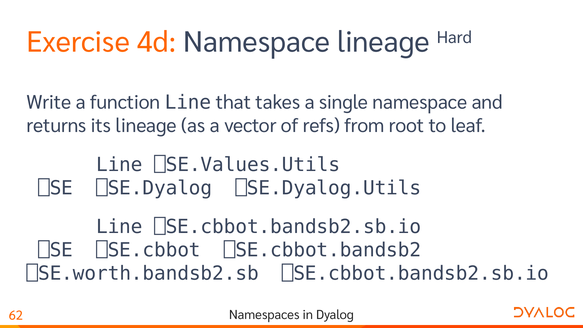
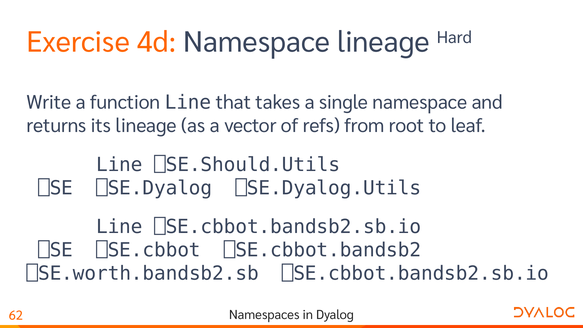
⎕SE.Values.Utils: ⎕SE.Values.Utils -> ⎕SE.Should.Utils
